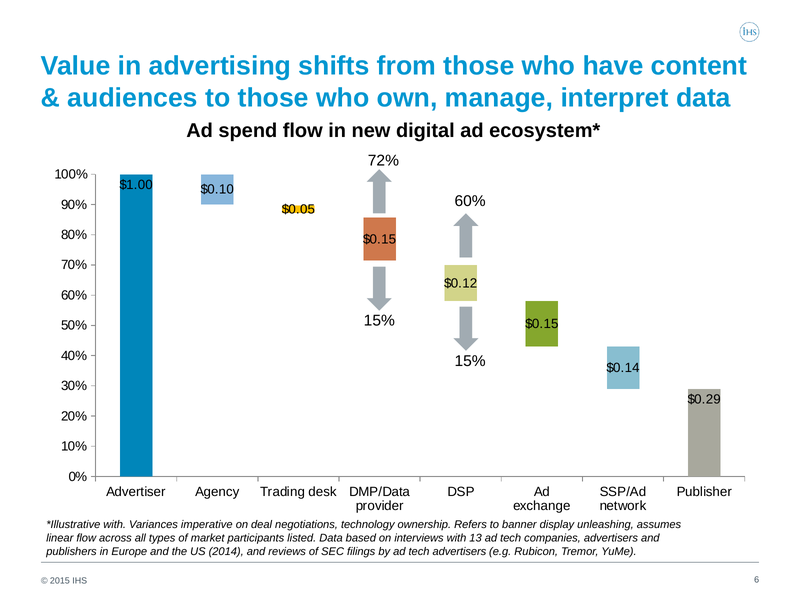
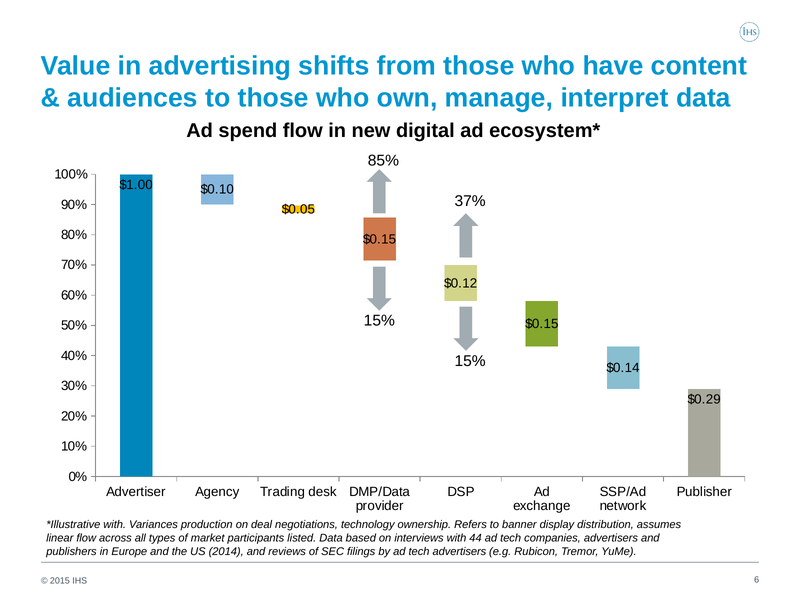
72%: 72% -> 85%
60% at (470, 201): 60% -> 37%
imperative: imperative -> production
unleashing: unleashing -> distribution
13: 13 -> 44
